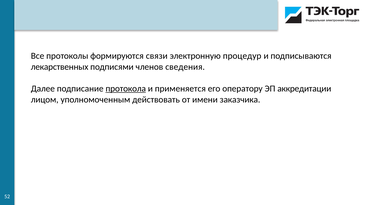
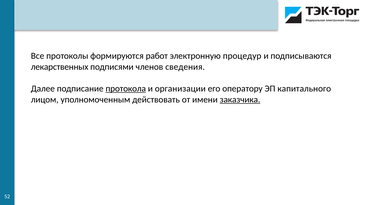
связи: связи -> работ
применяется: применяется -> организации
аккредитации: аккредитации -> капитального
заказчика underline: none -> present
